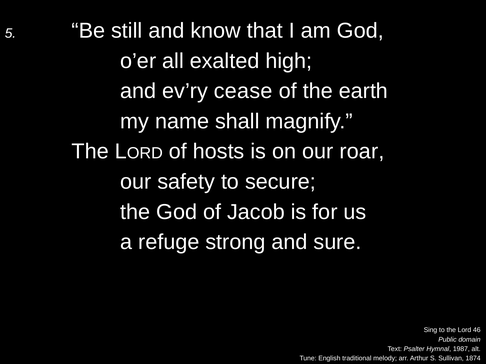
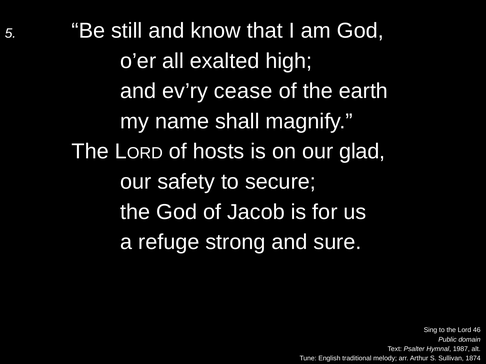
roar: roar -> glad
